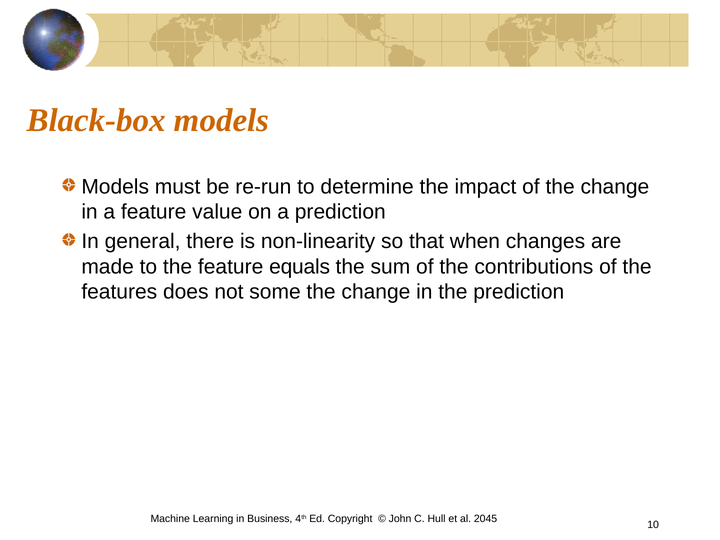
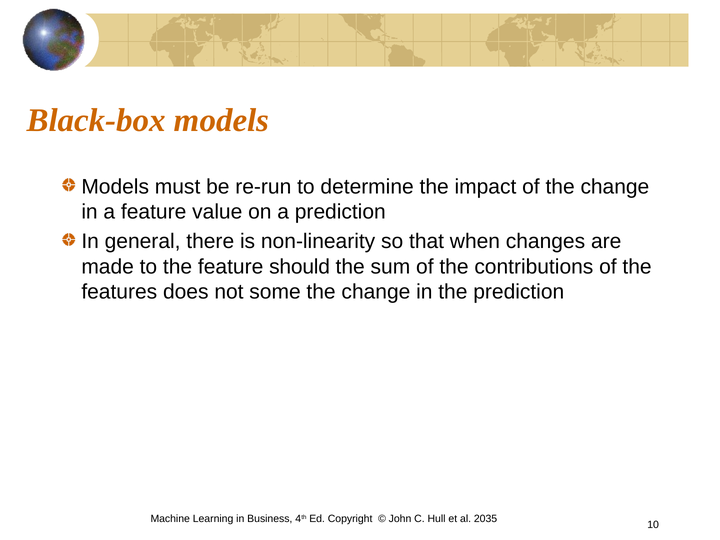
equals: equals -> should
2045: 2045 -> 2035
